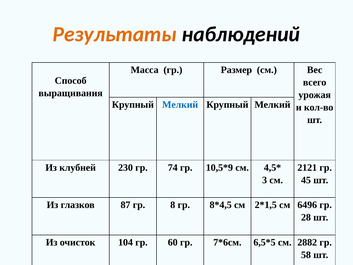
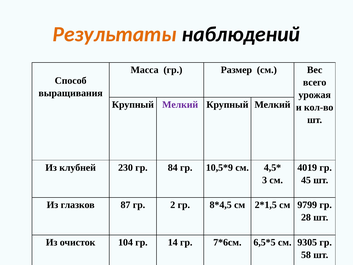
Мелкий at (180, 105) colour: blue -> purple
74: 74 -> 84
2121: 2121 -> 4019
8: 8 -> 2
6496: 6496 -> 9799
60: 60 -> 14
2882: 2882 -> 9305
